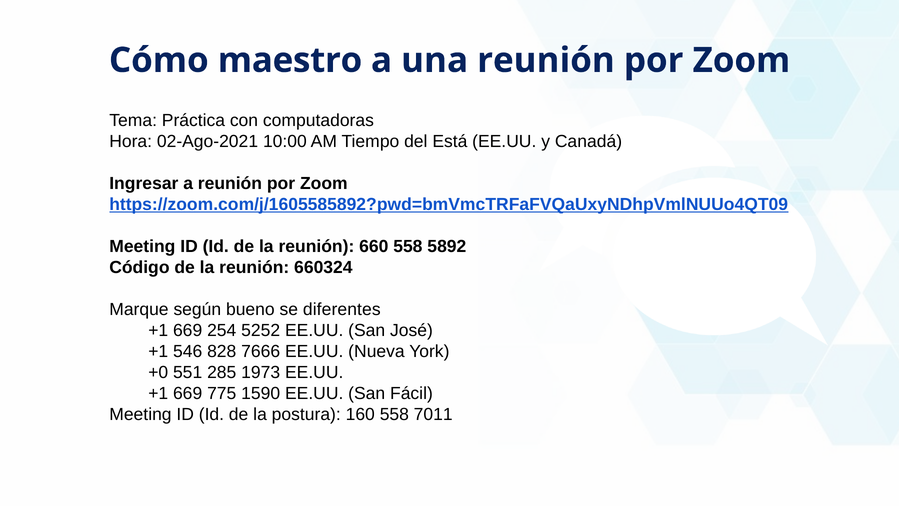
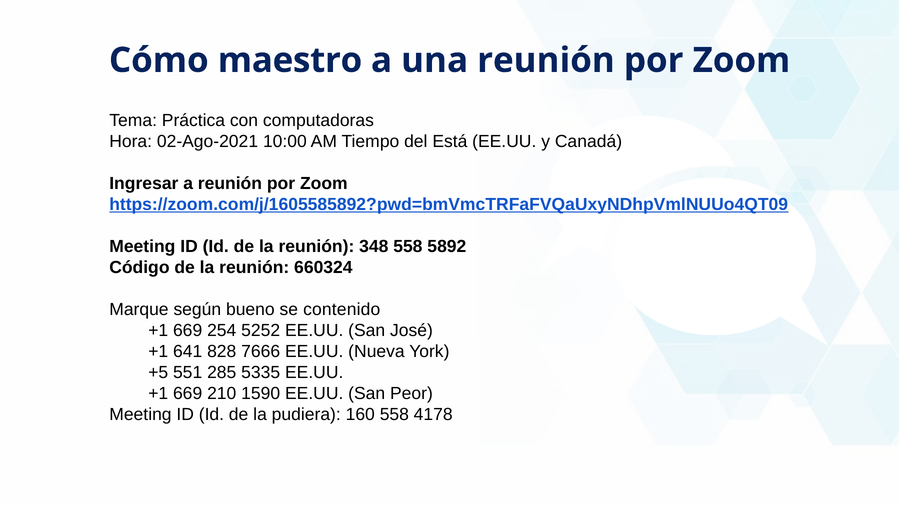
660: 660 -> 348
diferentes: diferentes -> contenido
546: 546 -> 641
+0: +0 -> +5
1973: 1973 -> 5335
775: 775 -> 210
Fácil: Fácil -> Peor
postura: postura -> pudiera
7011: 7011 -> 4178
